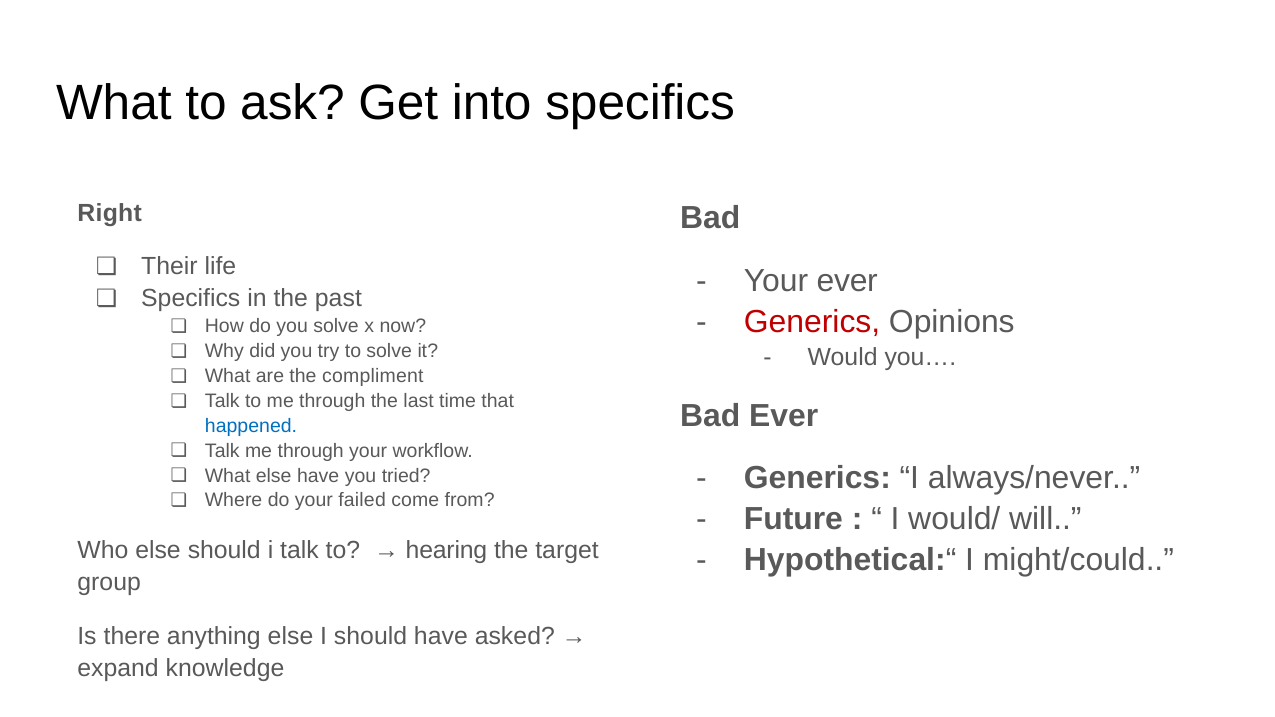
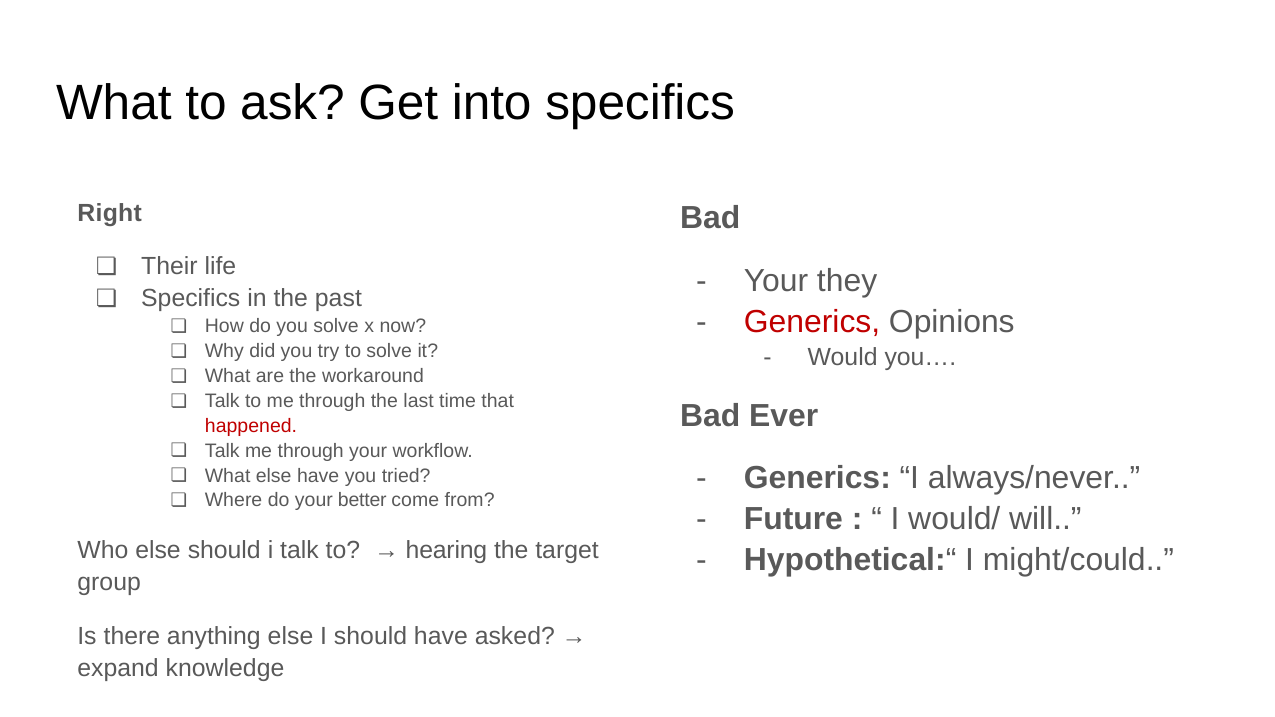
Your ever: ever -> they
compliment: compliment -> workaround
happened colour: blue -> red
failed: failed -> better
